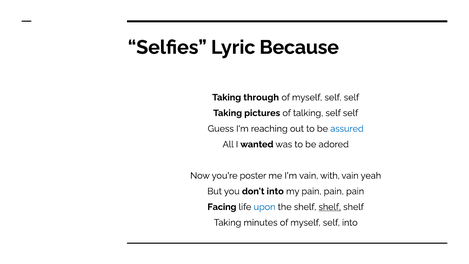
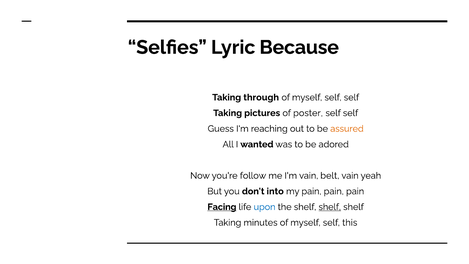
talking: talking -> poster
assured colour: blue -> orange
poster: poster -> follow
with: with -> belt
Facing underline: none -> present
self into: into -> this
